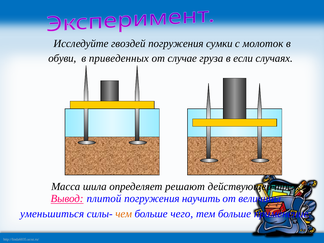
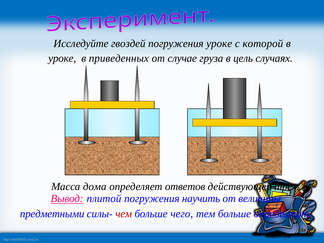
погружения сумки: сумки -> уроке
молоток: молоток -> которой
обуви at (62, 58): обуви -> уроке
если: если -> цель
шила: шила -> дома
решают: решают -> ответов
уменьшиться: уменьшиться -> предметными
чем colour: orange -> red
применение: применение -> определяют
